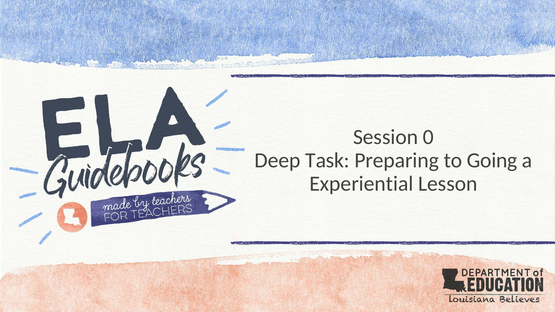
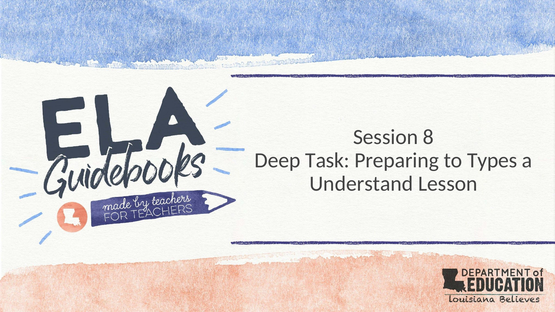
0: 0 -> 8
Going: Going -> Types
Experiential: Experiential -> Understand
